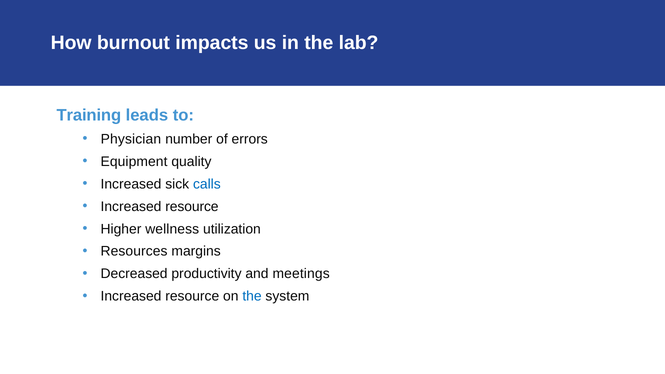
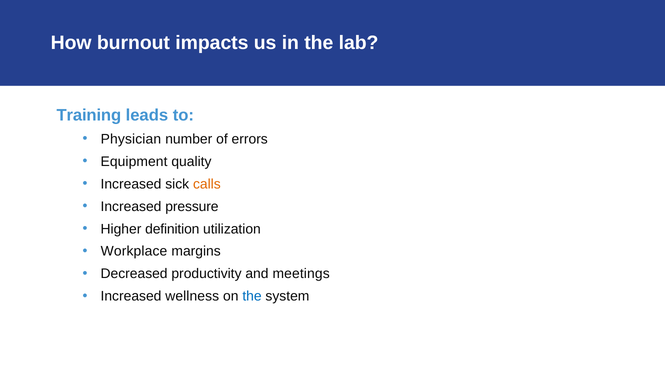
calls colour: blue -> orange
resource at (192, 207): resource -> pressure
wellness: wellness -> definition
Resources: Resources -> Workplace
resource at (192, 296): resource -> wellness
